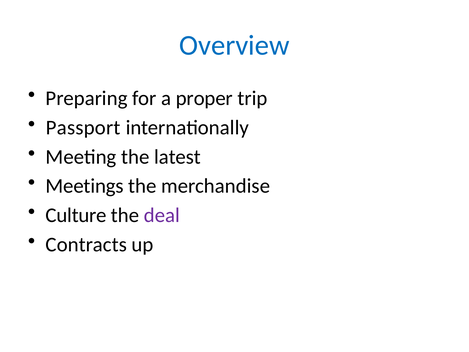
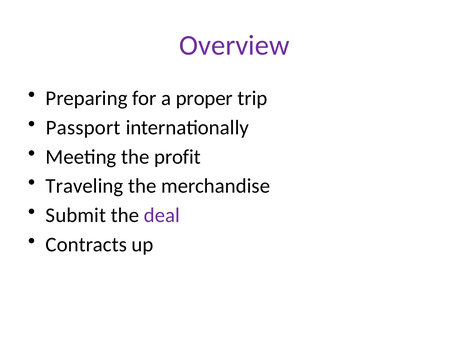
Overview colour: blue -> purple
latest: latest -> profit
Meetings: Meetings -> Traveling
Culture: Culture -> Submit
